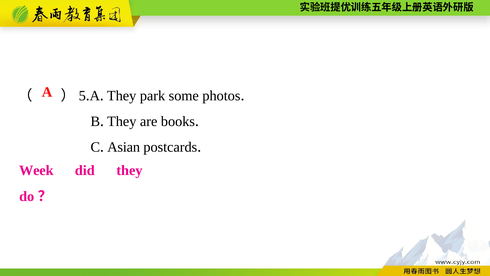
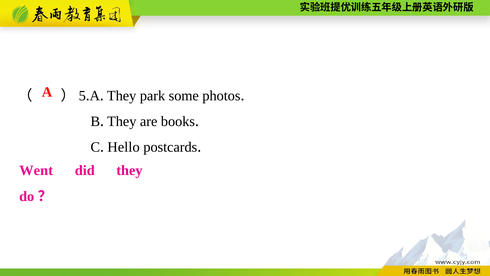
Asian: Asian -> Hello
Week: Week -> Went
